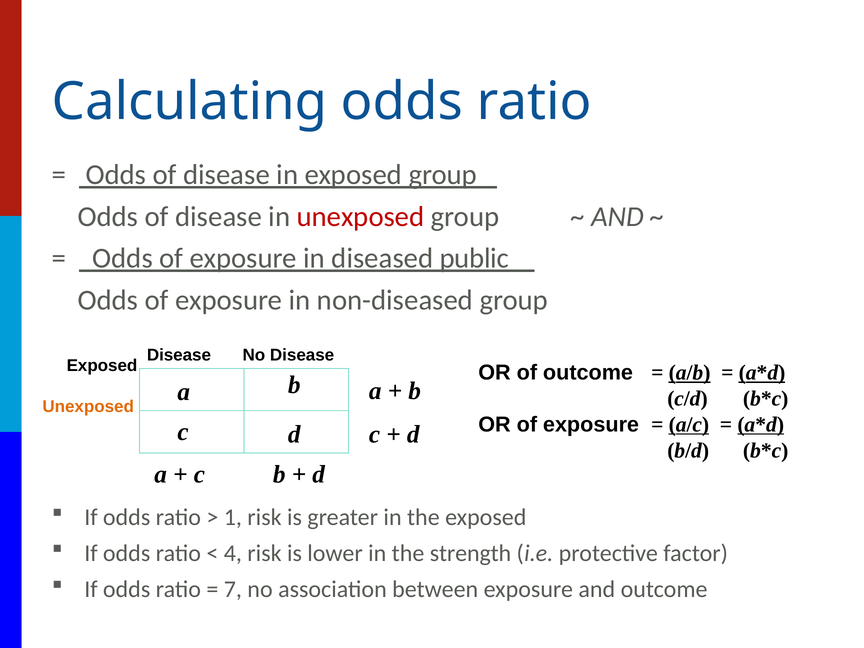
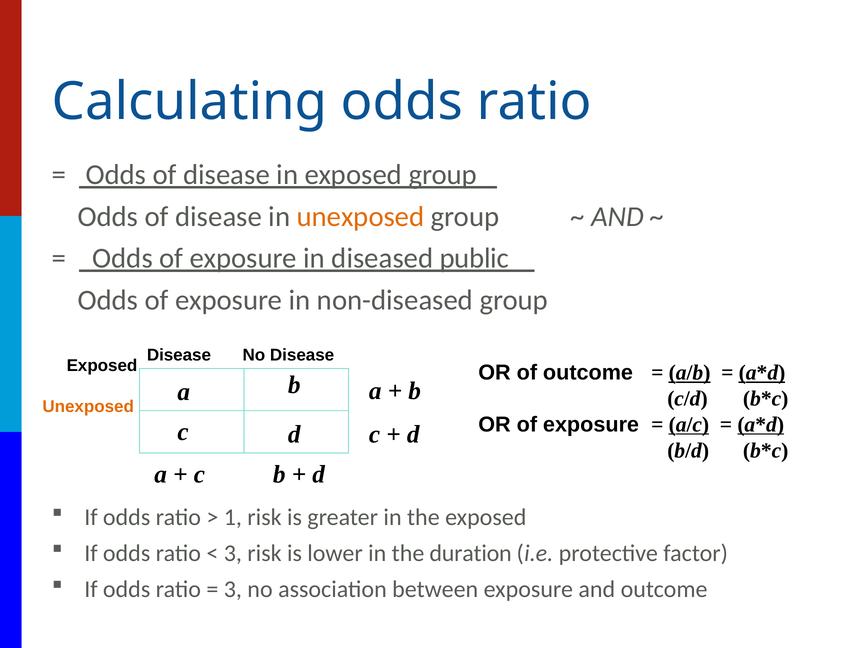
unexposed at (360, 217) colour: red -> orange
4 at (233, 553): 4 -> 3
strength: strength -> duration
7 at (233, 589): 7 -> 3
